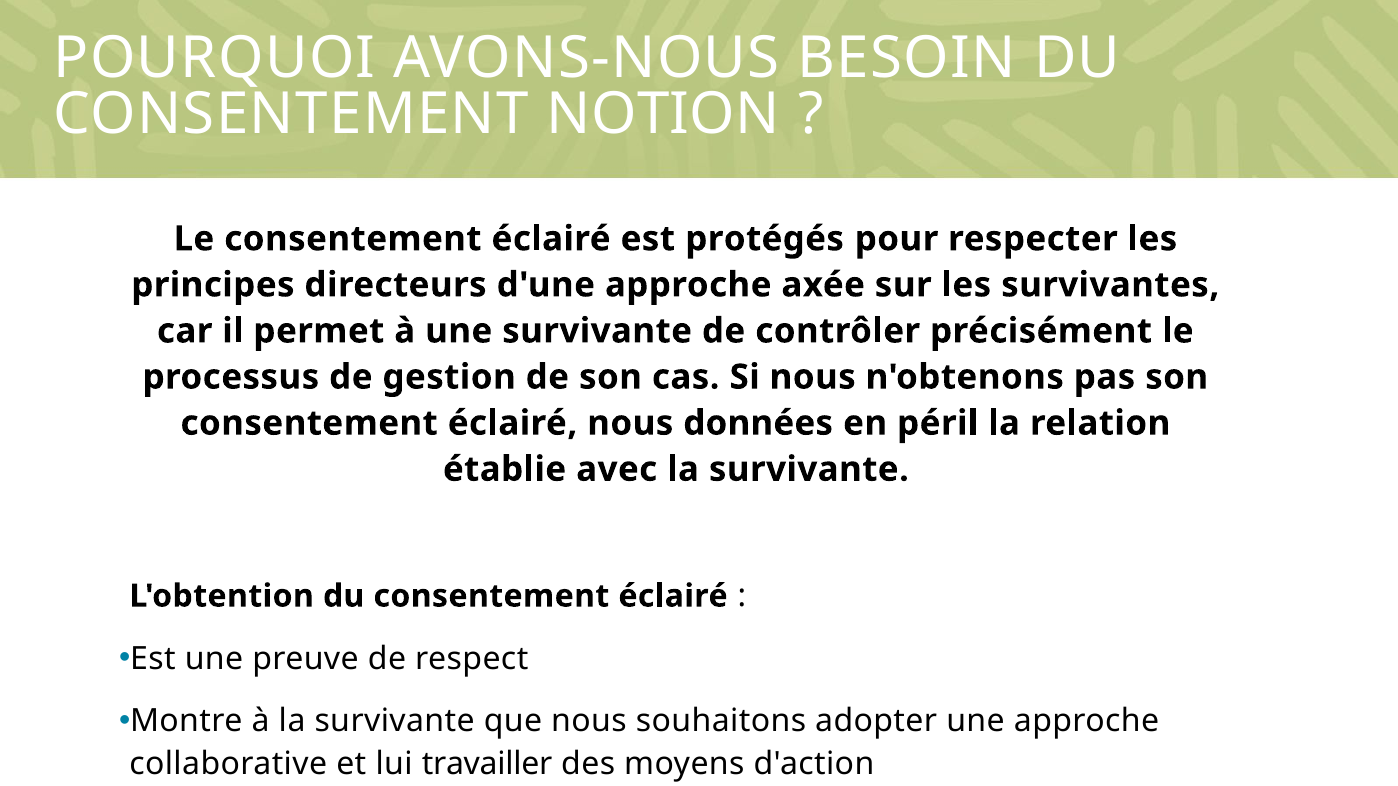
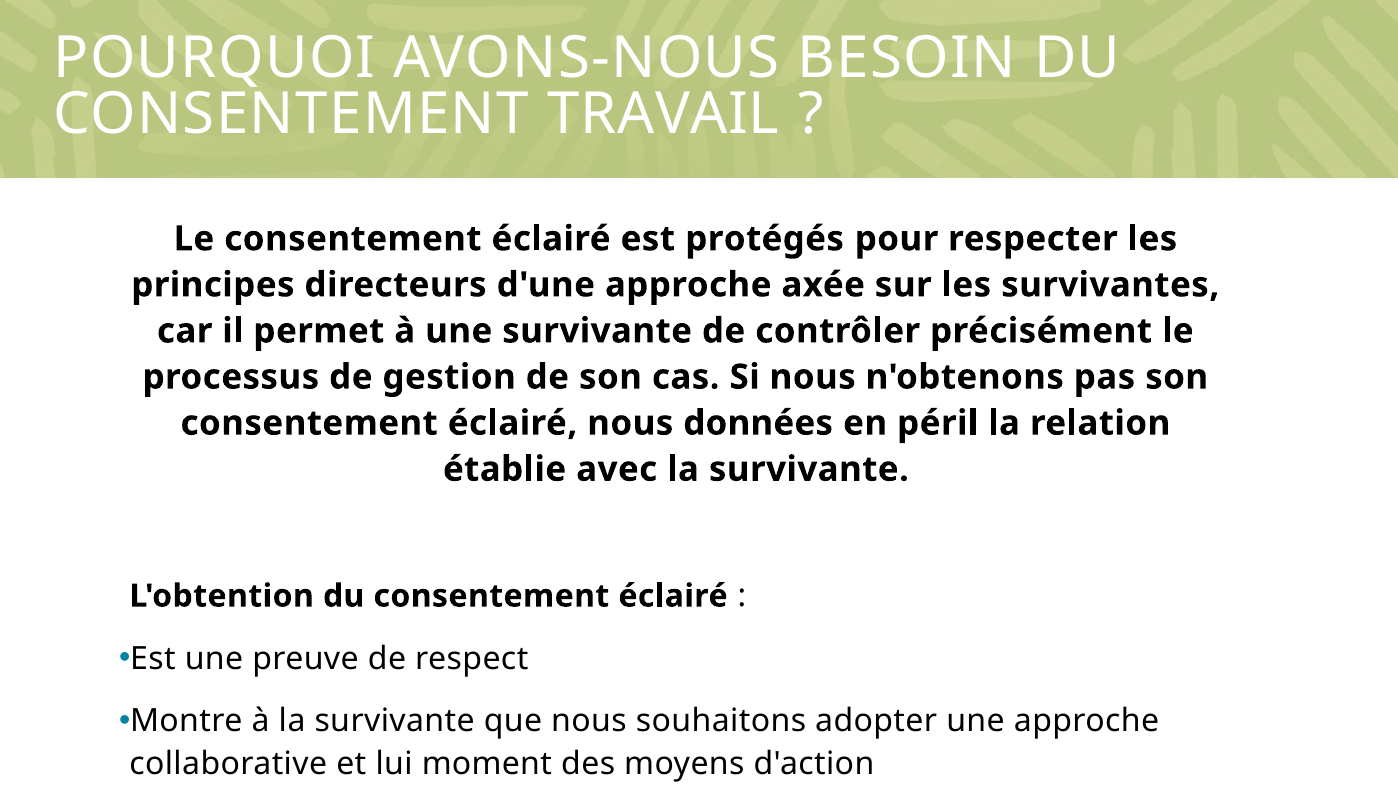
NOTION: NOTION -> TRAVAIL
travailler: travailler -> moment
